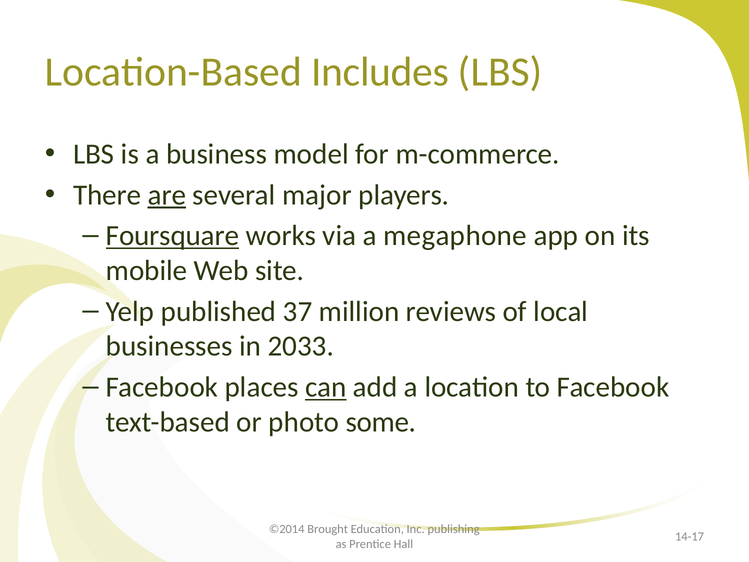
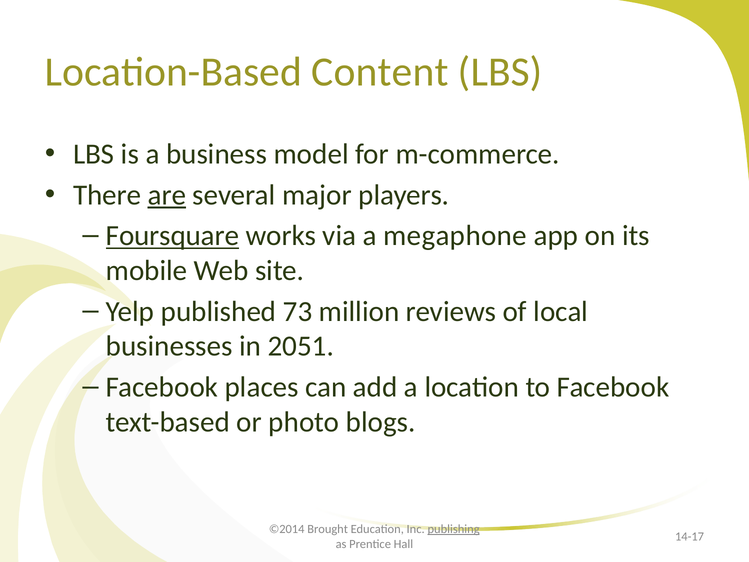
Includes: Includes -> Content
37: 37 -> 73
2033: 2033 -> 2051
can underline: present -> none
some: some -> blogs
publishing underline: none -> present
